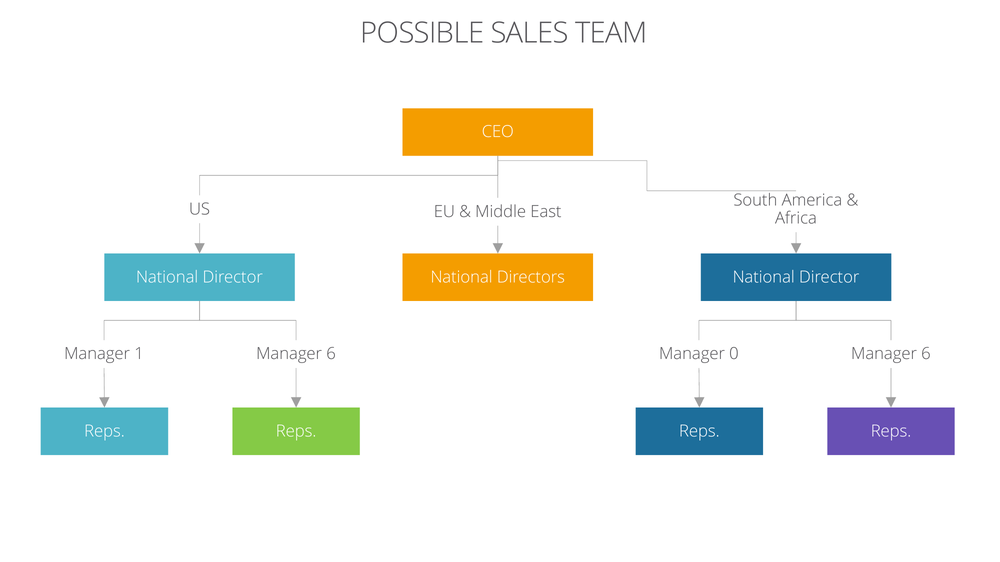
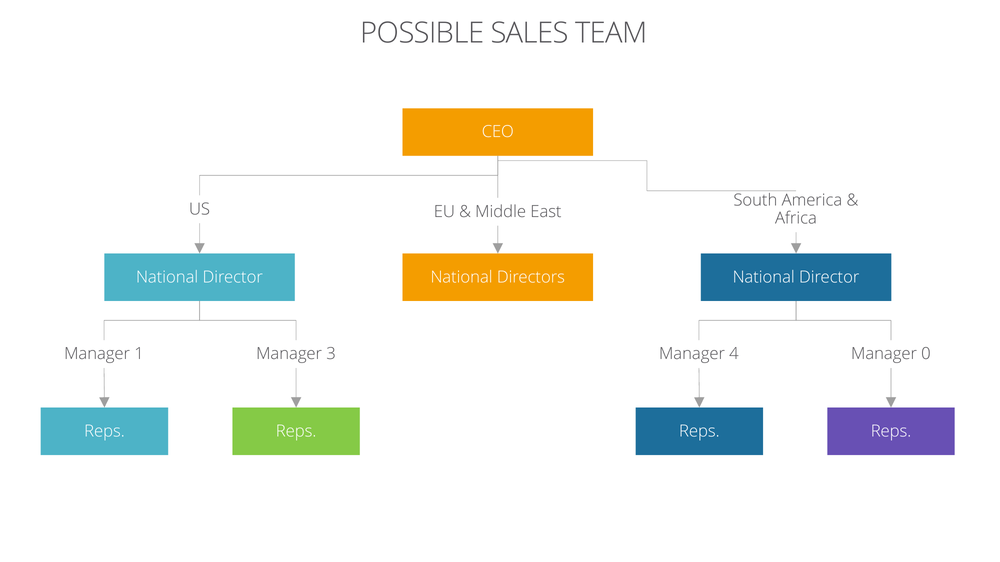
1 Manager 6: 6 -> 3
0: 0 -> 4
6 at (926, 354): 6 -> 0
